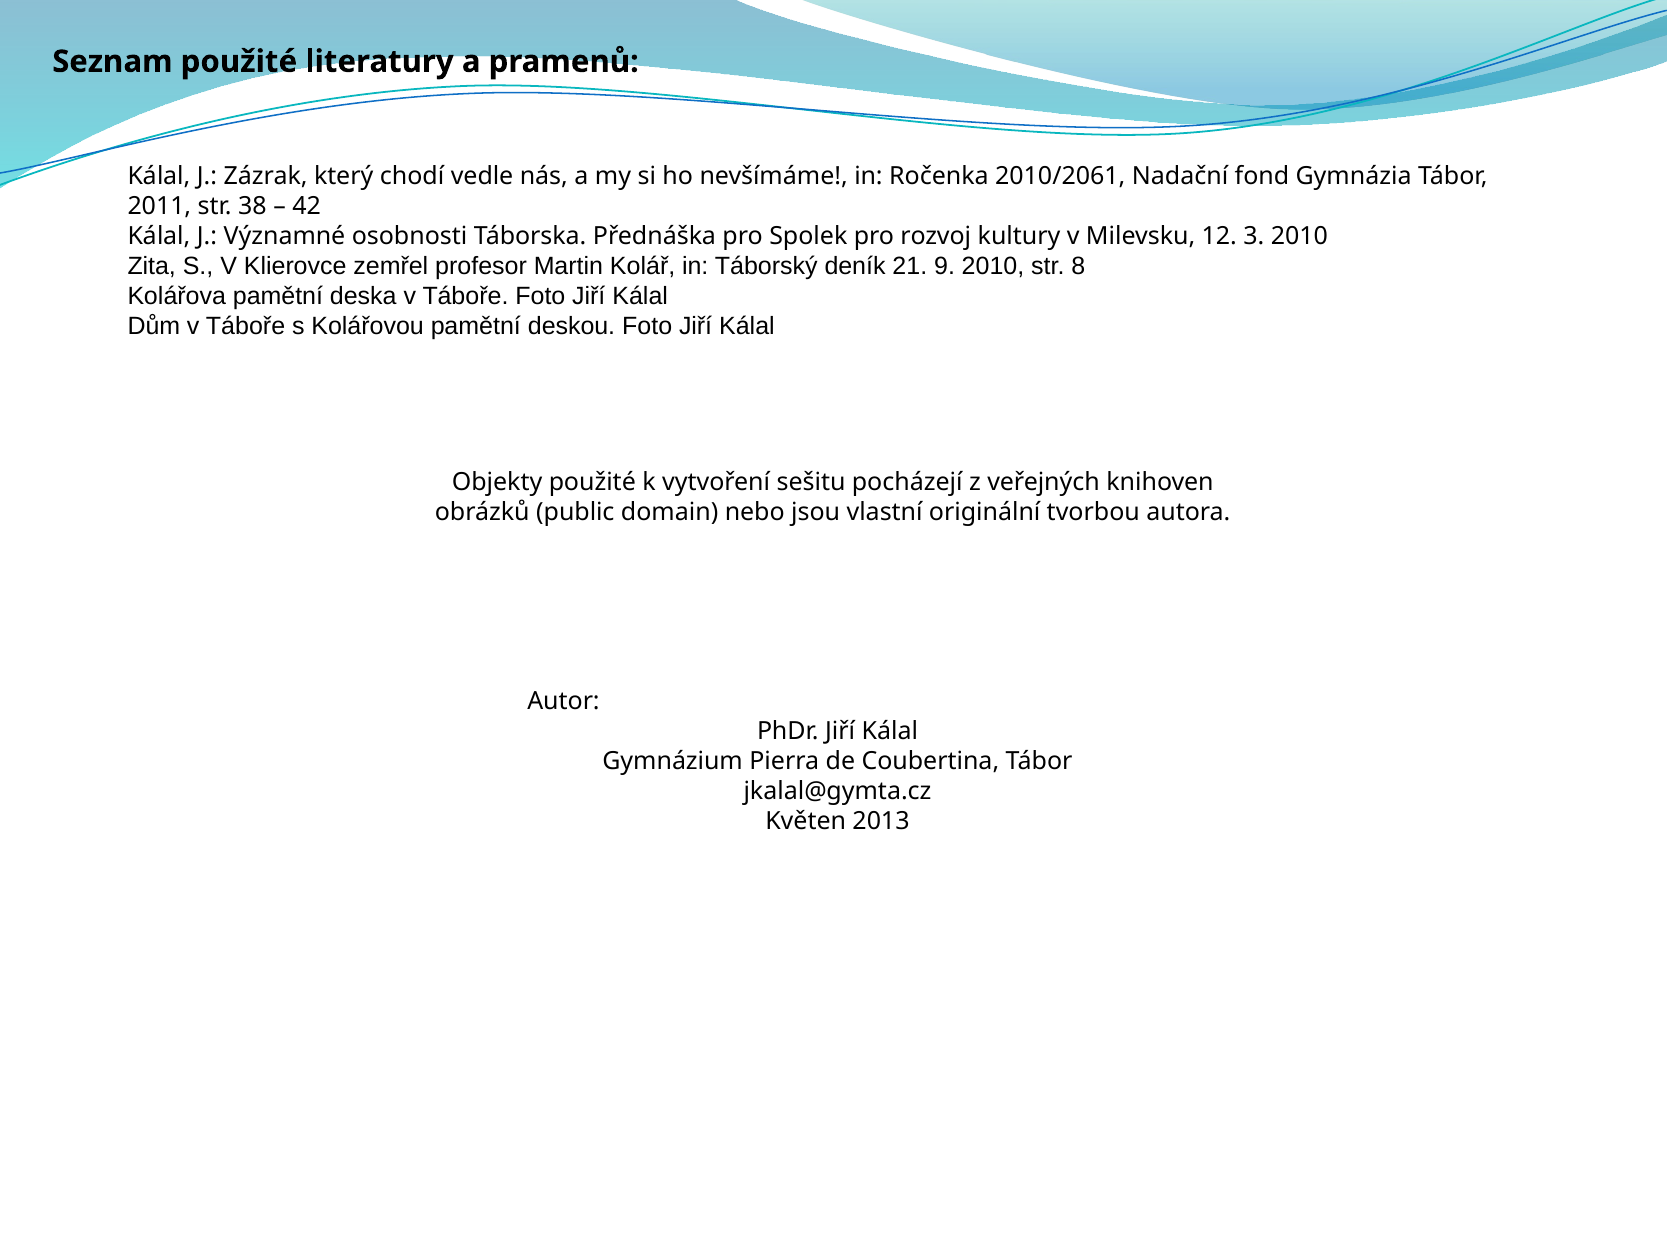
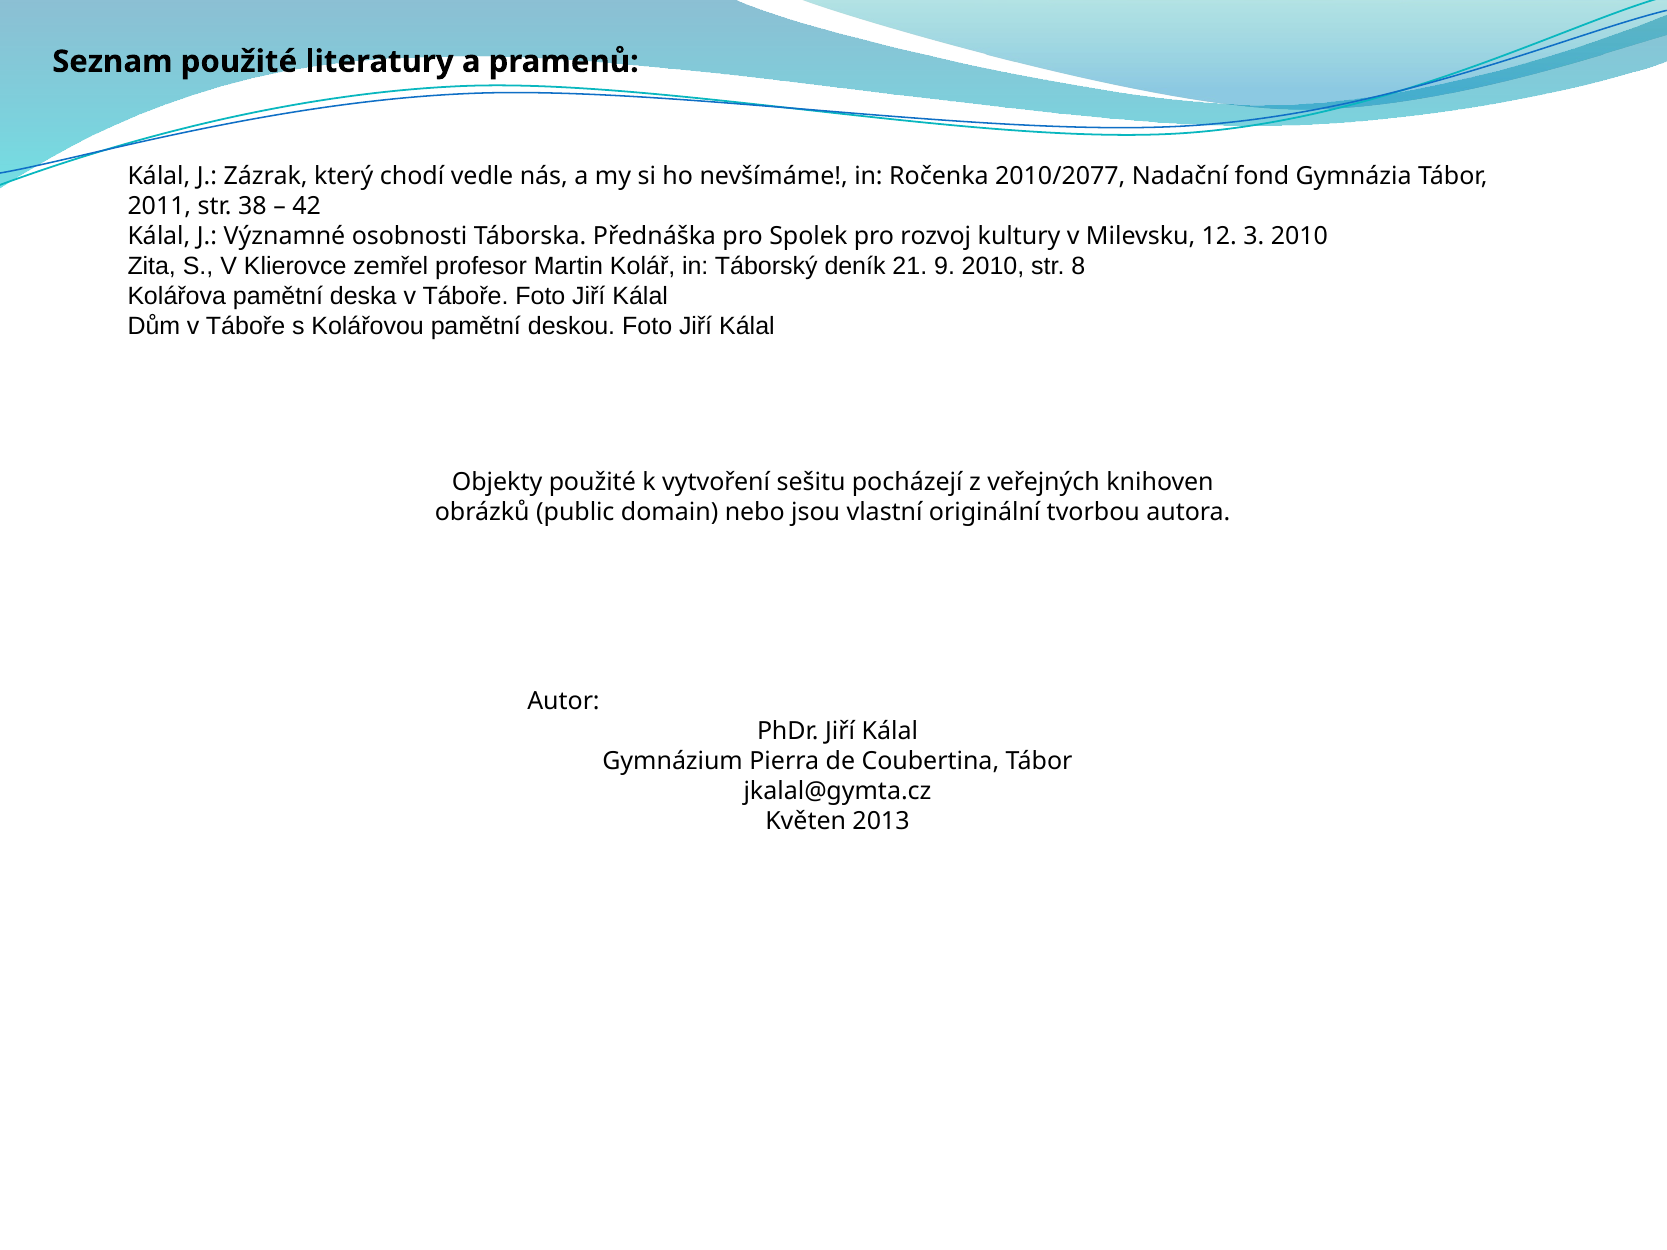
2010/2061: 2010/2061 -> 2010/2077
